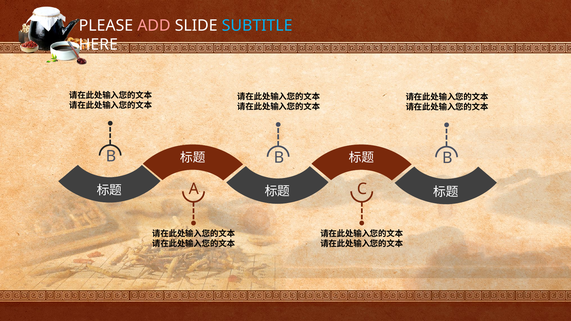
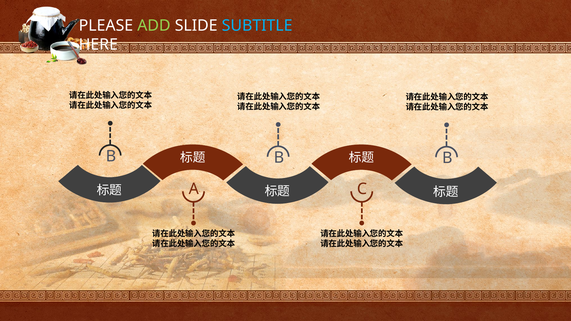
ADD colour: pink -> light green
